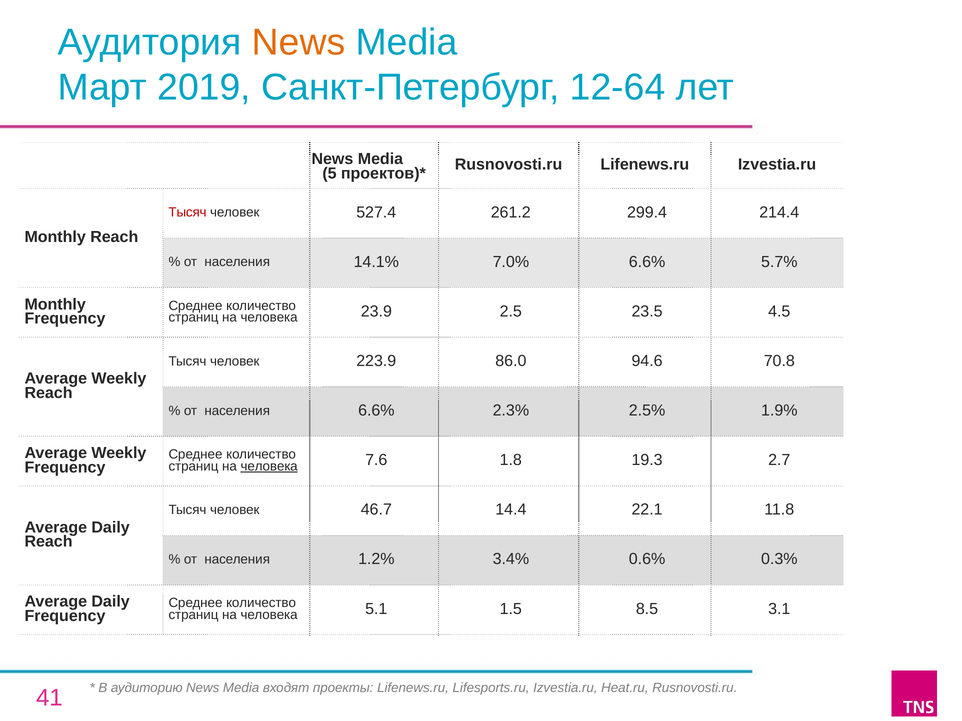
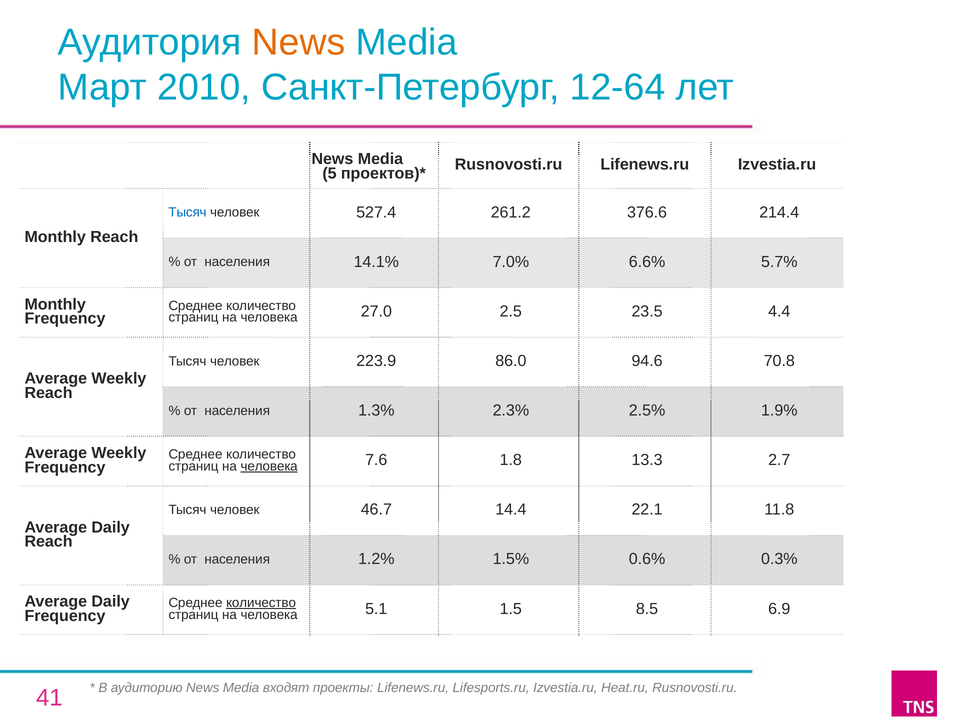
2019: 2019 -> 2010
Тысяч at (188, 213) colour: red -> blue
299.4: 299.4 -> 376.6
23.9: 23.9 -> 27.0
4.5: 4.5 -> 4.4
населения 6.6%: 6.6% -> 1.3%
19.3: 19.3 -> 13.3
3.4%: 3.4% -> 1.5%
количество at (261, 603) underline: none -> present
3.1: 3.1 -> 6.9
